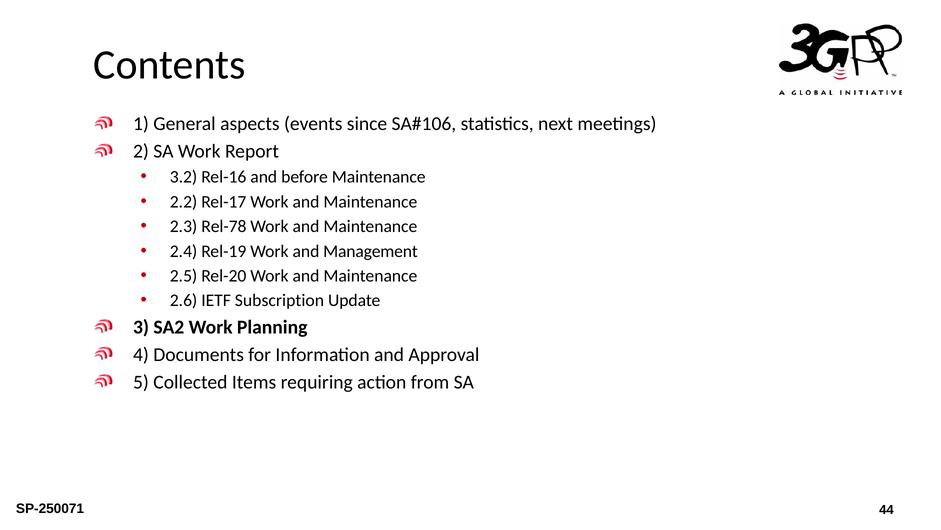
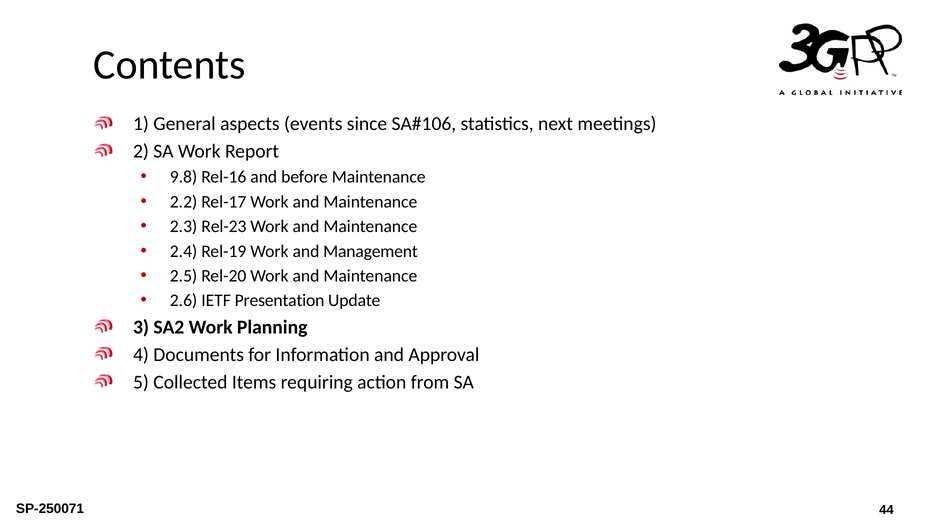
3.2: 3.2 -> 9.8
Rel-78: Rel-78 -> Rel-23
Subscription: Subscription -> Presentation
